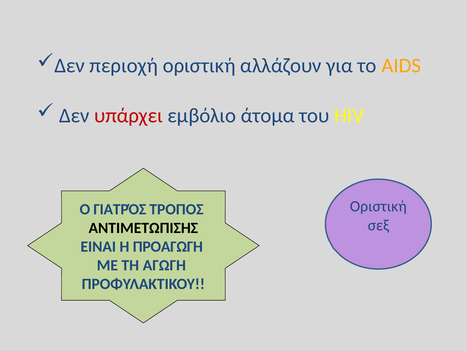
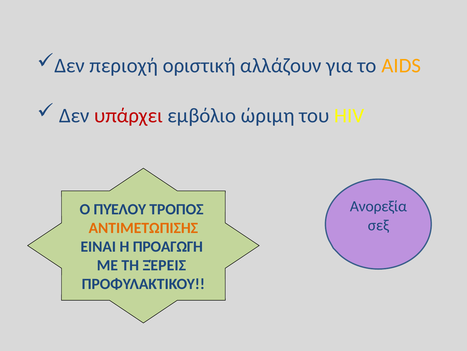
άτομα: άτομα -> ώριμη
Οριστική at (378, 206): Οριστική -> Ανορεξία
ΓΙΑΤΡΌΣ: ΓΙΑΤΡΌΣ -> ΠΥΈΛΟΥ
ΑΝΤΙΜΕΤΩΠΙΣΗΣ colour: black -> orange
ΑΓΩΓΗ: ΑΓΩΓΗ -> ΞΈΡΕΙΣ
